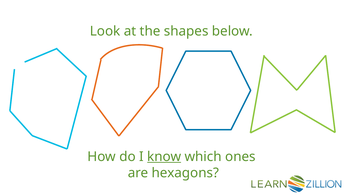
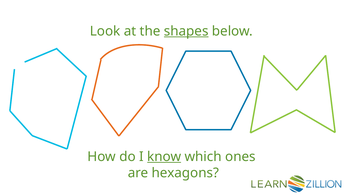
shapes underline: none -> present
